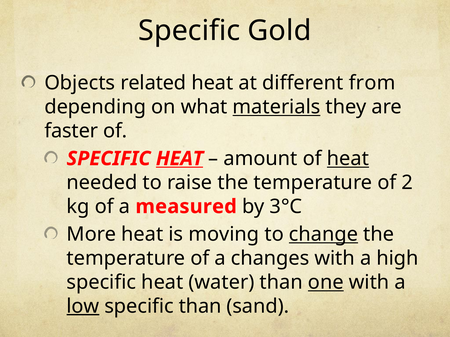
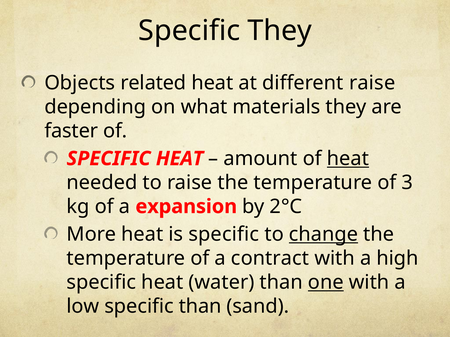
Specific Gold: Gold -> They
different from: from -> raise
materials underline: present -> none
HEAT at (180, 159) underline: present -> none
2: 2 -> 3
measured: measured -> expansion
3°C: 3°C -> 2°C
is moving: moving -> specific
changes: changes -> contract
low underline: present -> none
